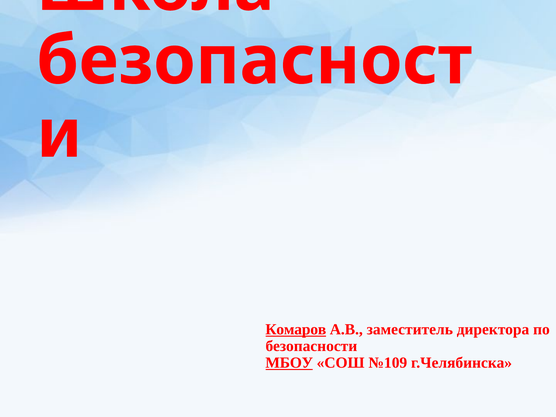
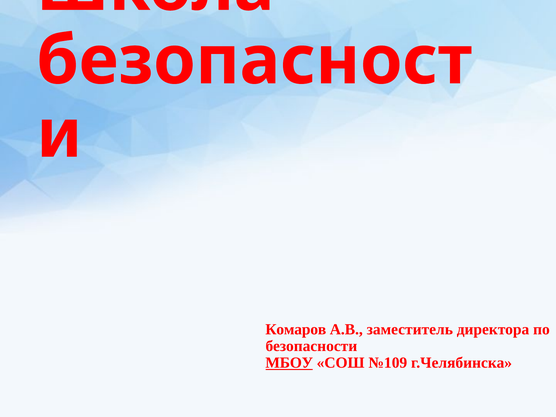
Комаров underline: present -> none
